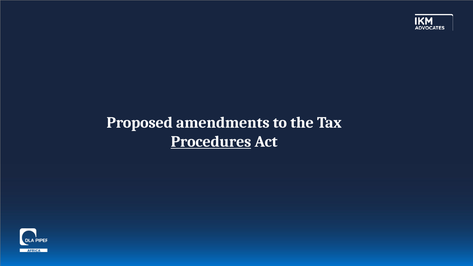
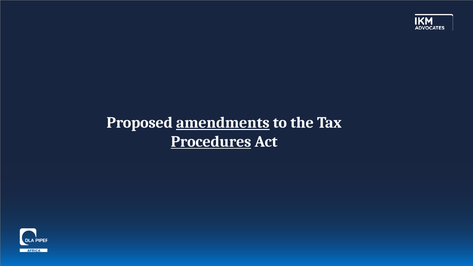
amendments underline: none -> present
